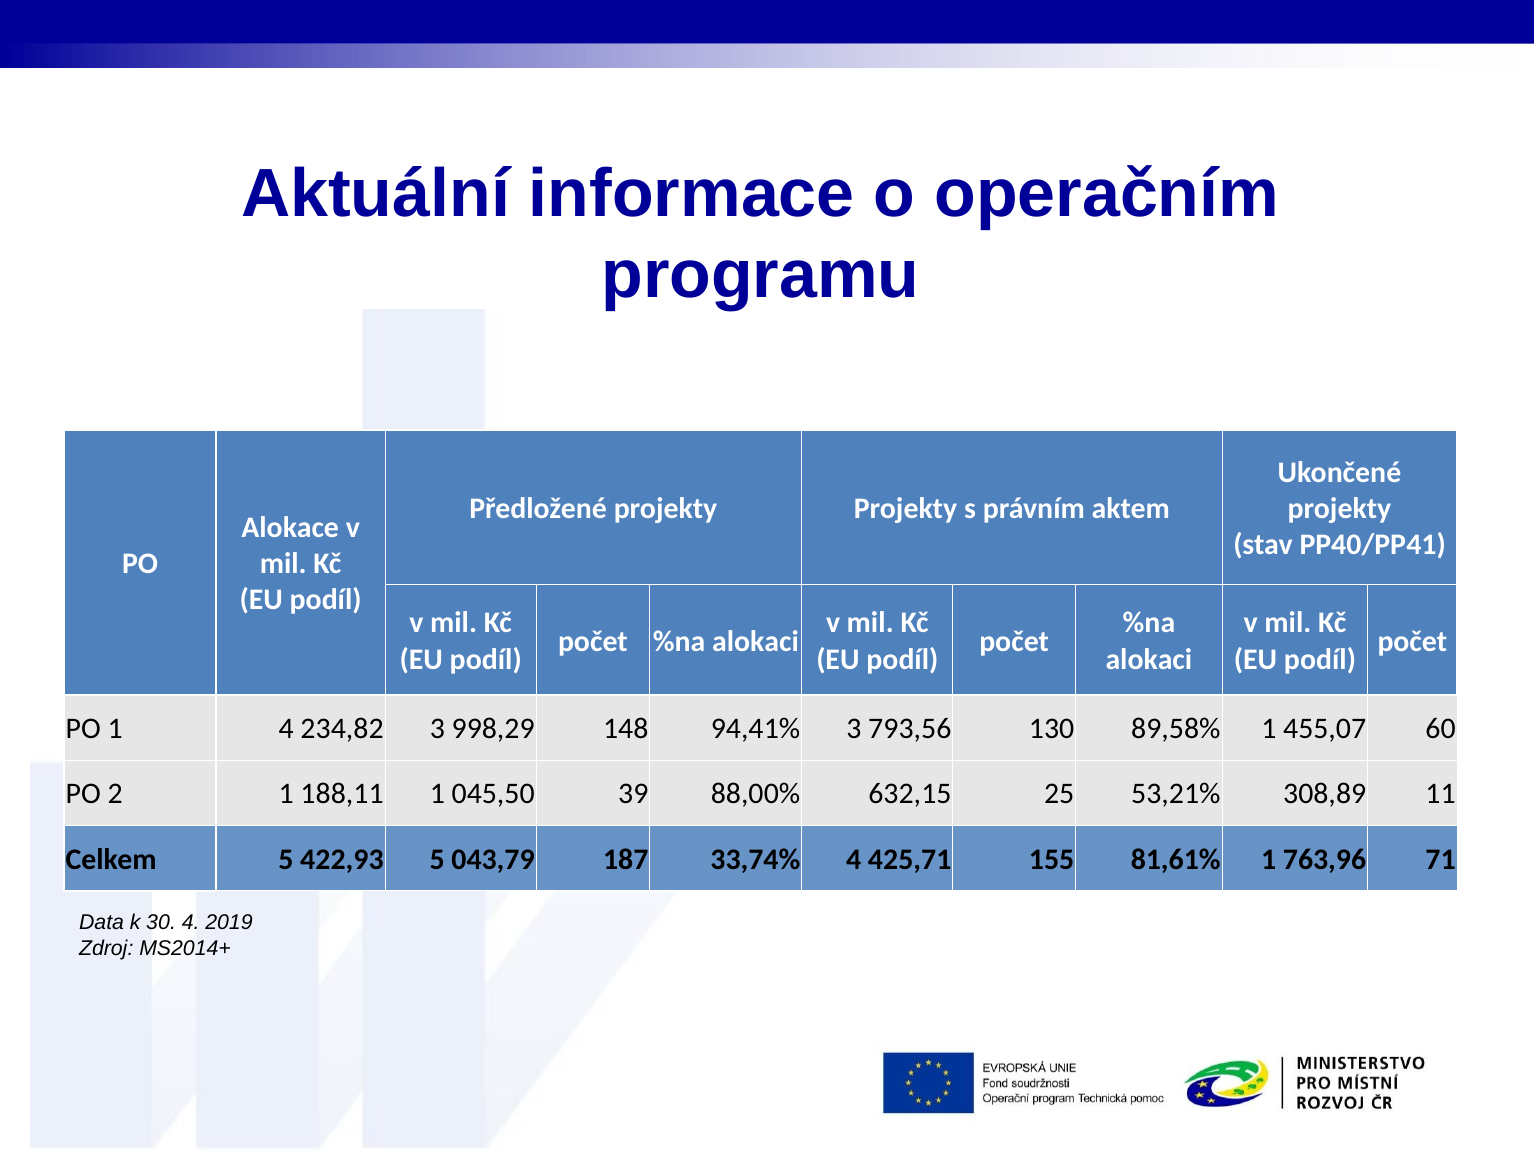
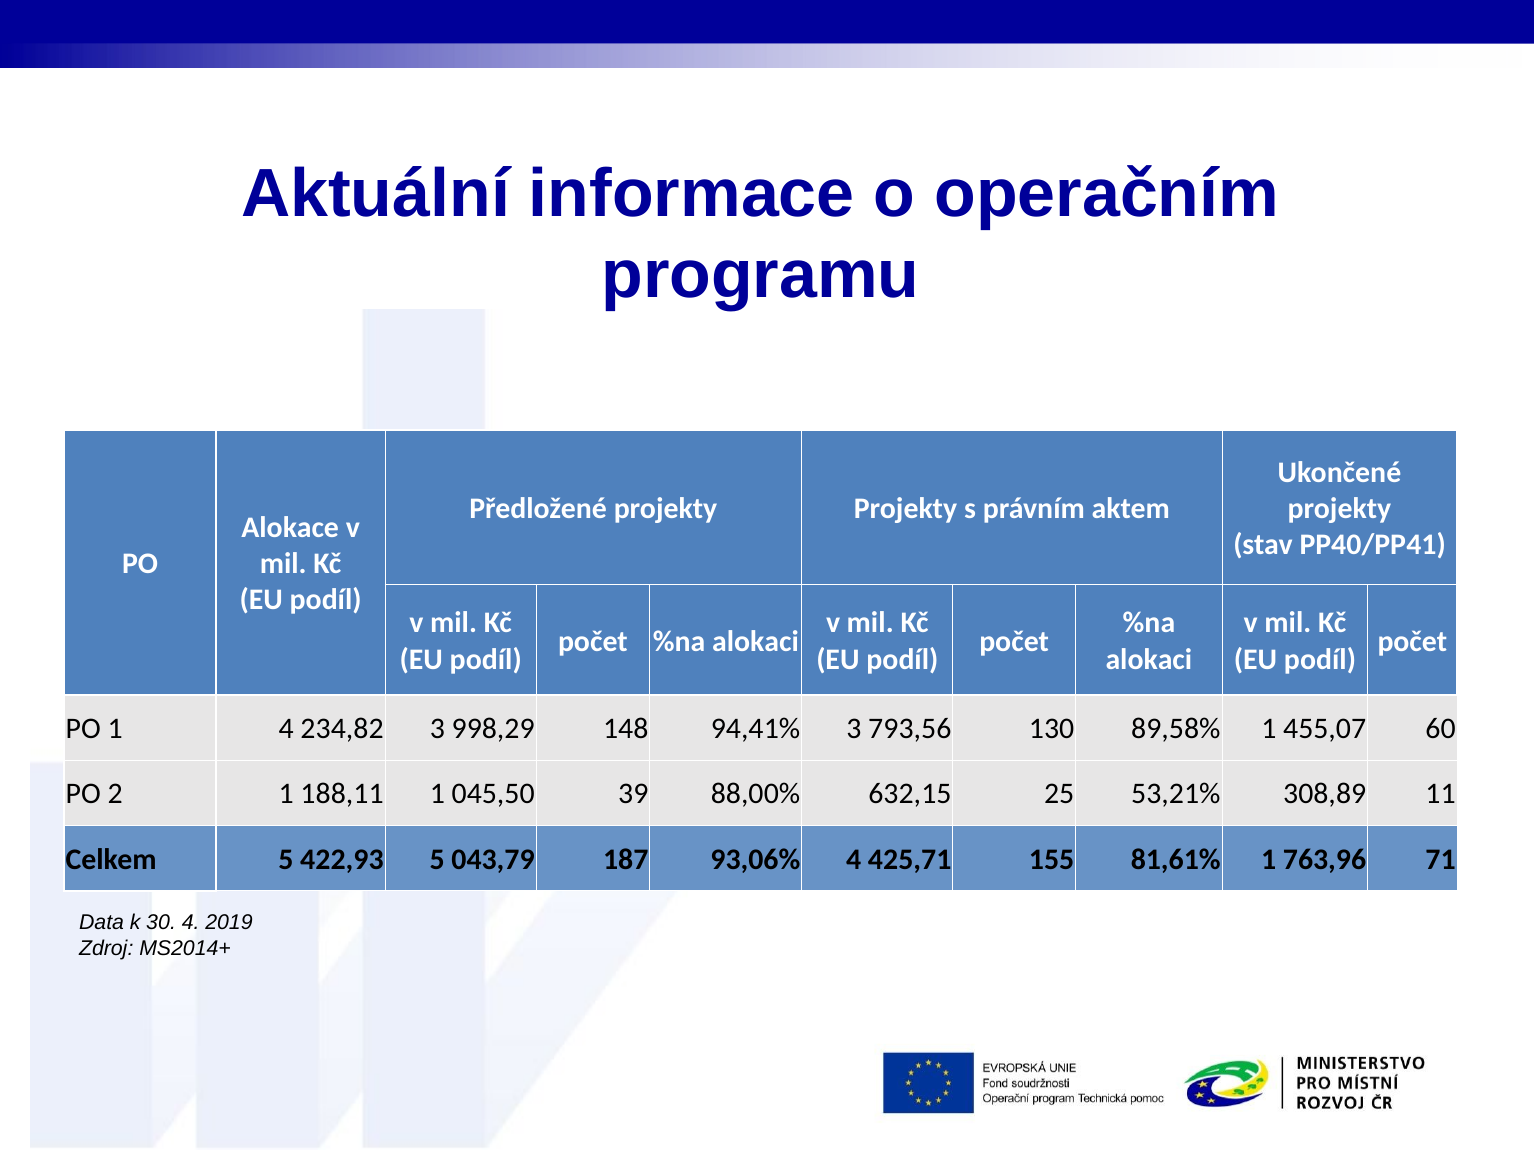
33,74%: 33,74% -> 93,06%
